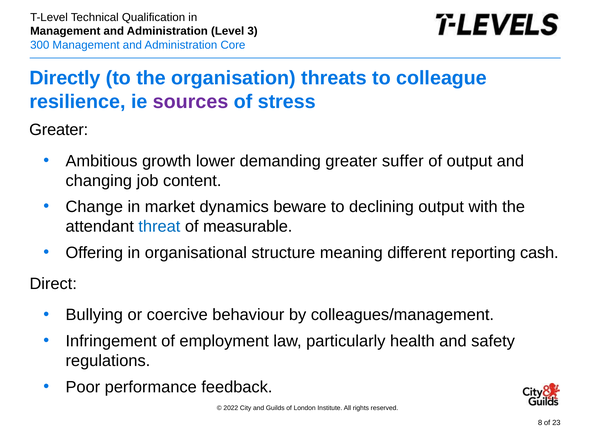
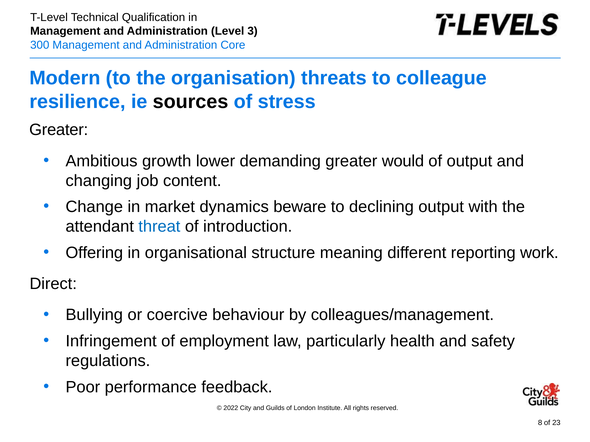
Directly: Directly -> Modern
sources colour: purple -> black
suffer: suffer -> would
measurable: measurable -> introduction
cash: cash -> work
